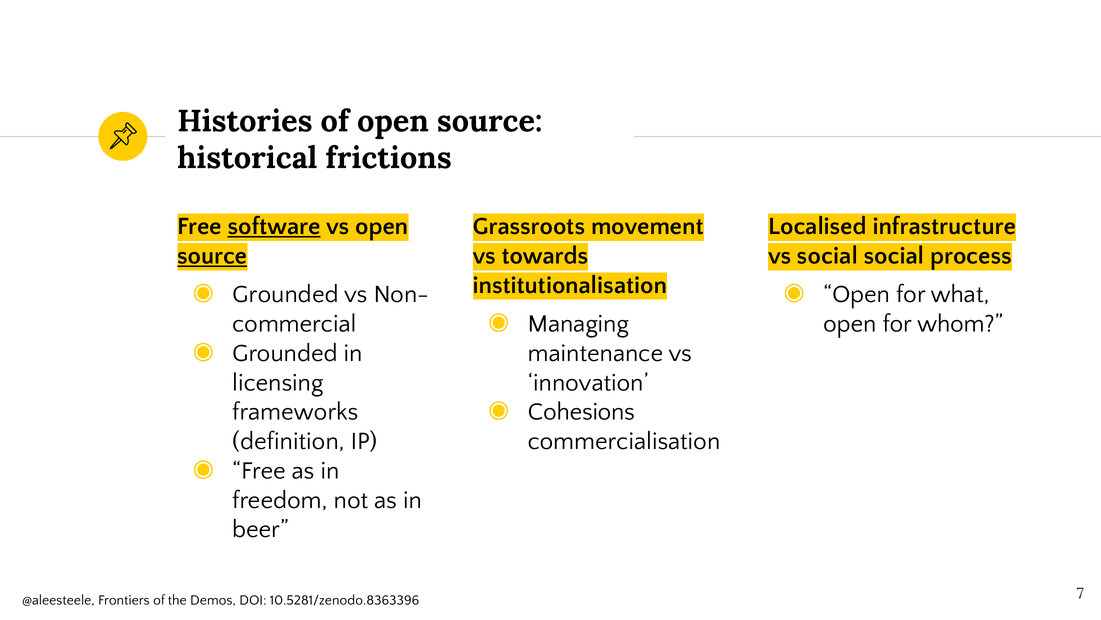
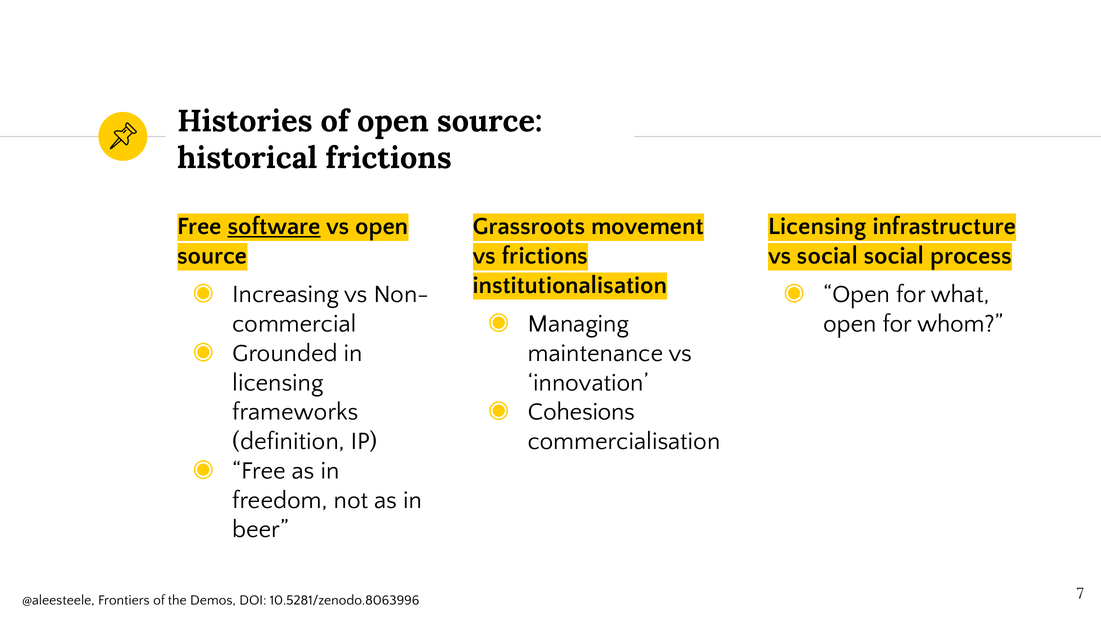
Localised at (817, 226): Localised -> Licensing
source at (212, 256) underline: present -> none
vs towards: towards -> frictions
Grounded at (286, 294): Grounded -> Increasing
10.5281/zenodo.8363396: 10.5281/zenodo.8363396 -> 10.5281/zenodo.8063996
